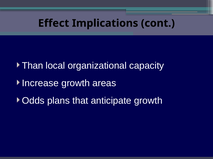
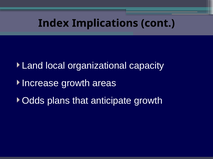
Effect: Effect -> Index
Than: Than -> Land
